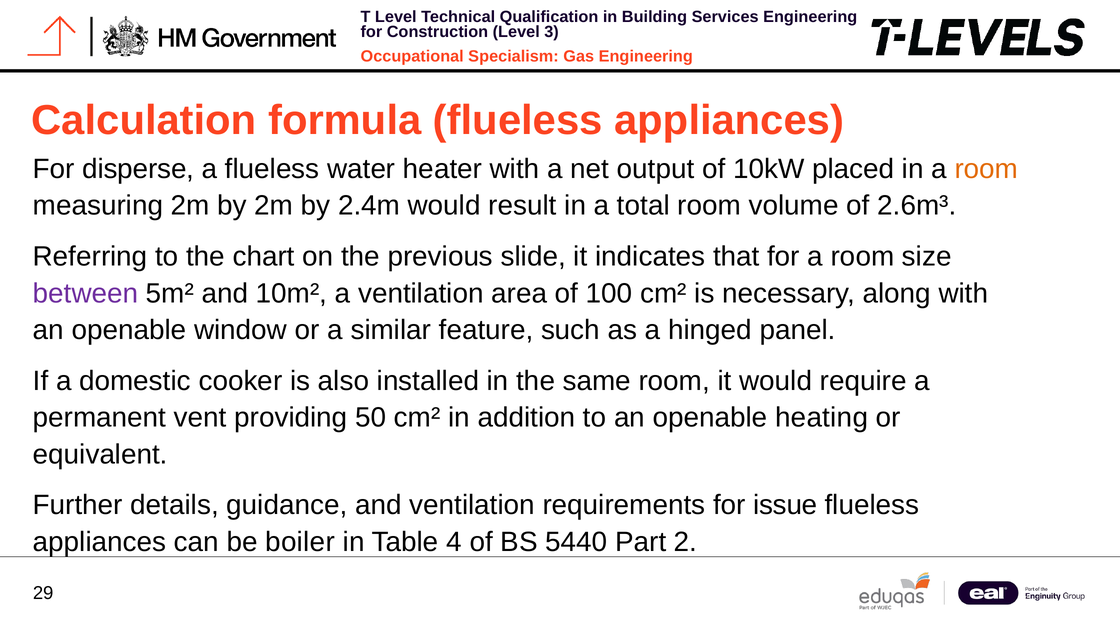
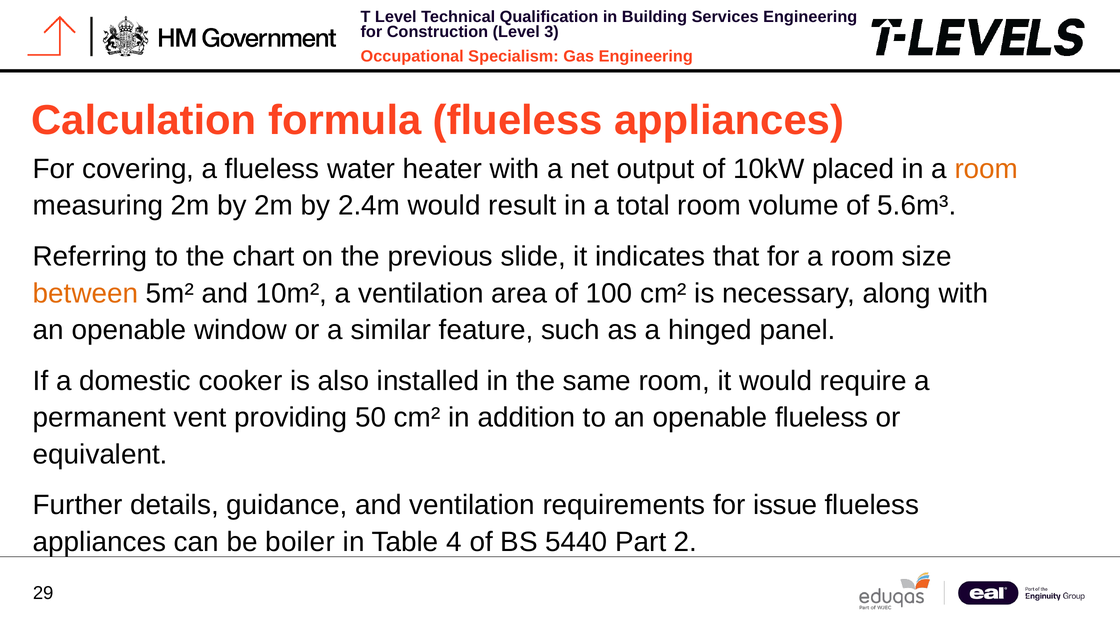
disperse: disperse -> covering
2.6m³: 2.6m³ -> 5.6m³
between colour: purple -> orange
openable heating: heating -> flueless
